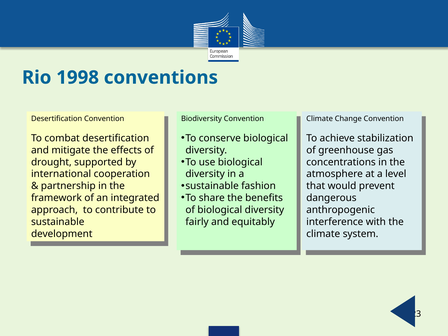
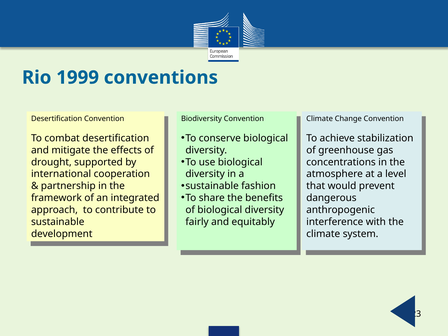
1998: 1998 -> 1999
